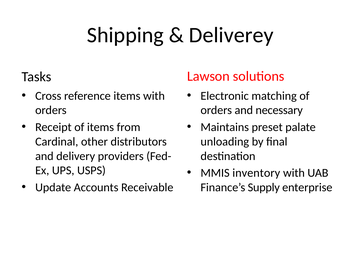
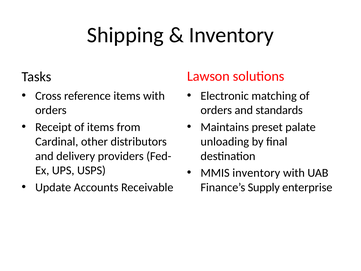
Deliverey at (231, 35): Deliverey -> Inventory
necessary: necessary -> standards
